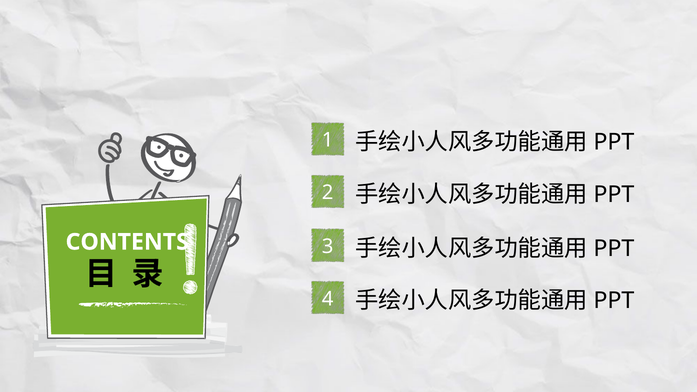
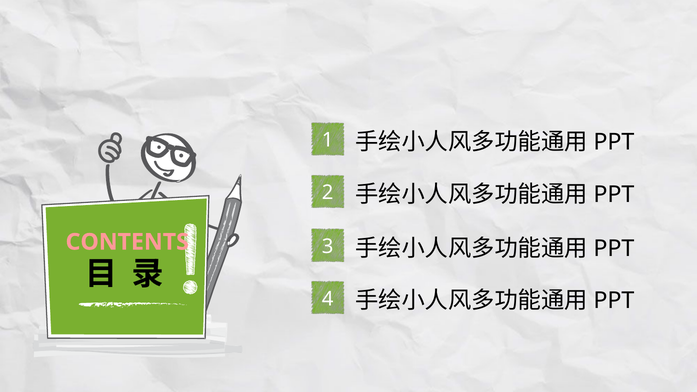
CONTENTS colour: white -> pink
